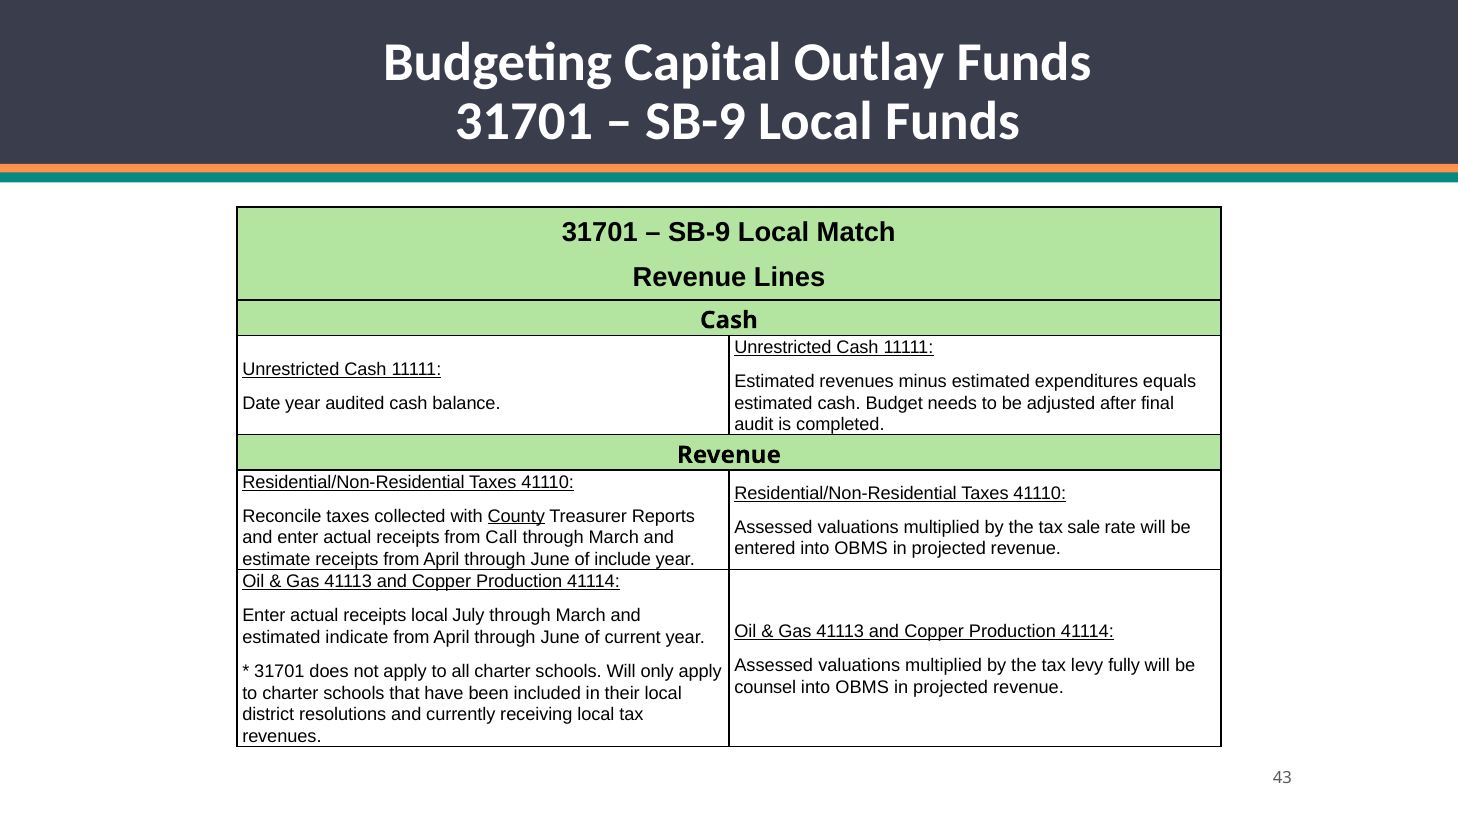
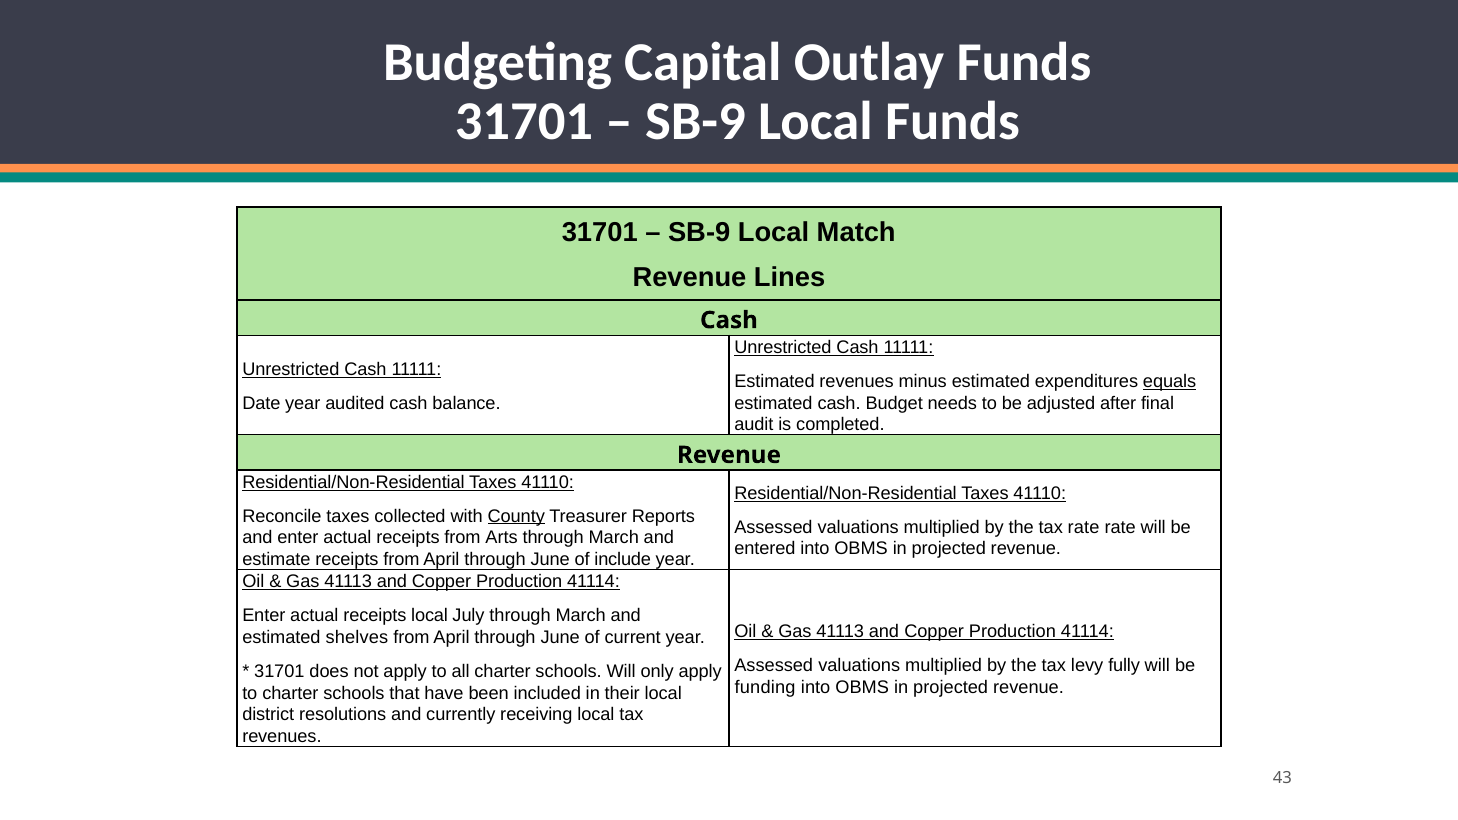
equals underline: none -> present
tax sale: sale -> rate
Call: Call -> Arts
indicate: indicate -> shelves
counsel: counsel -> funding
